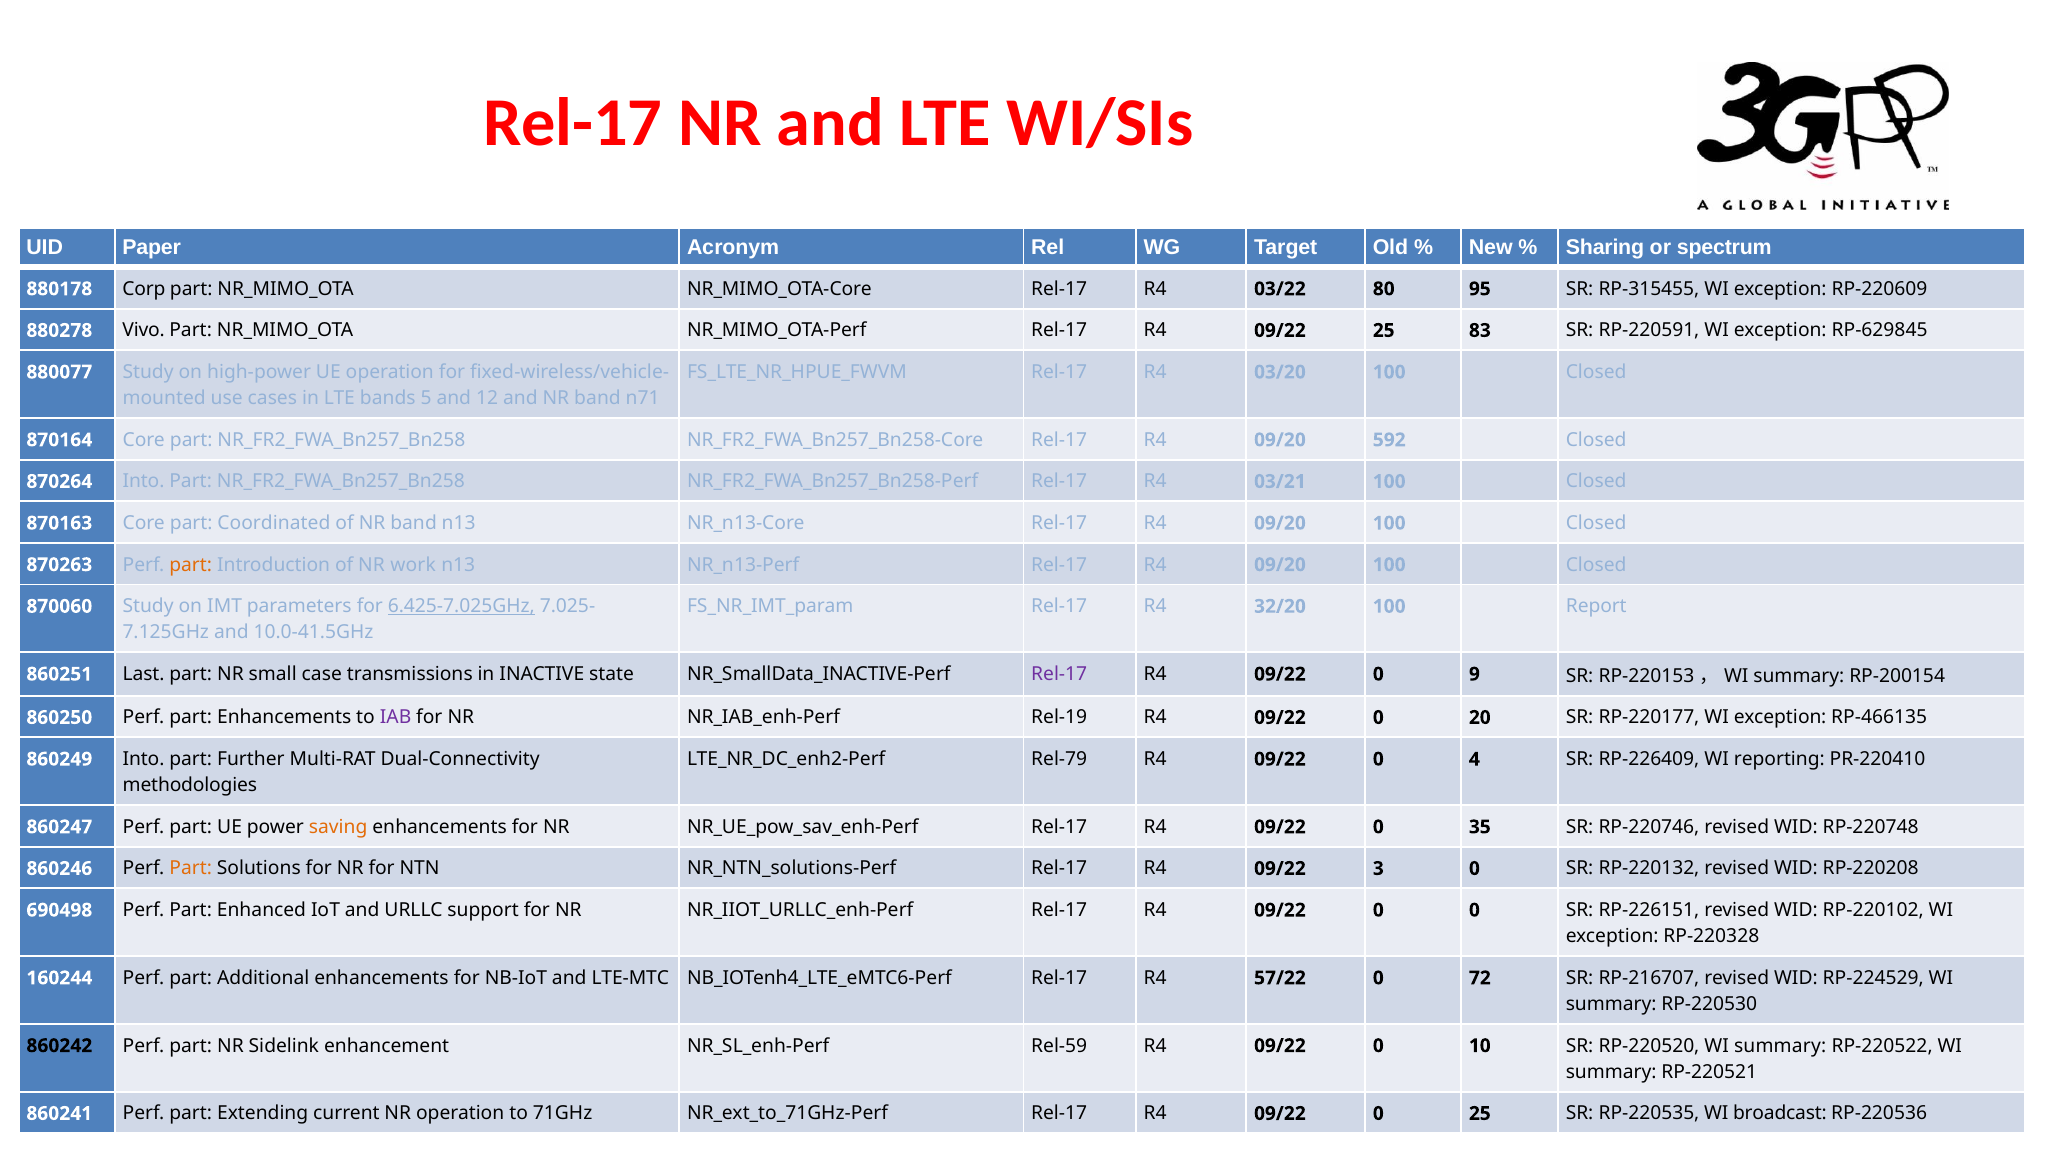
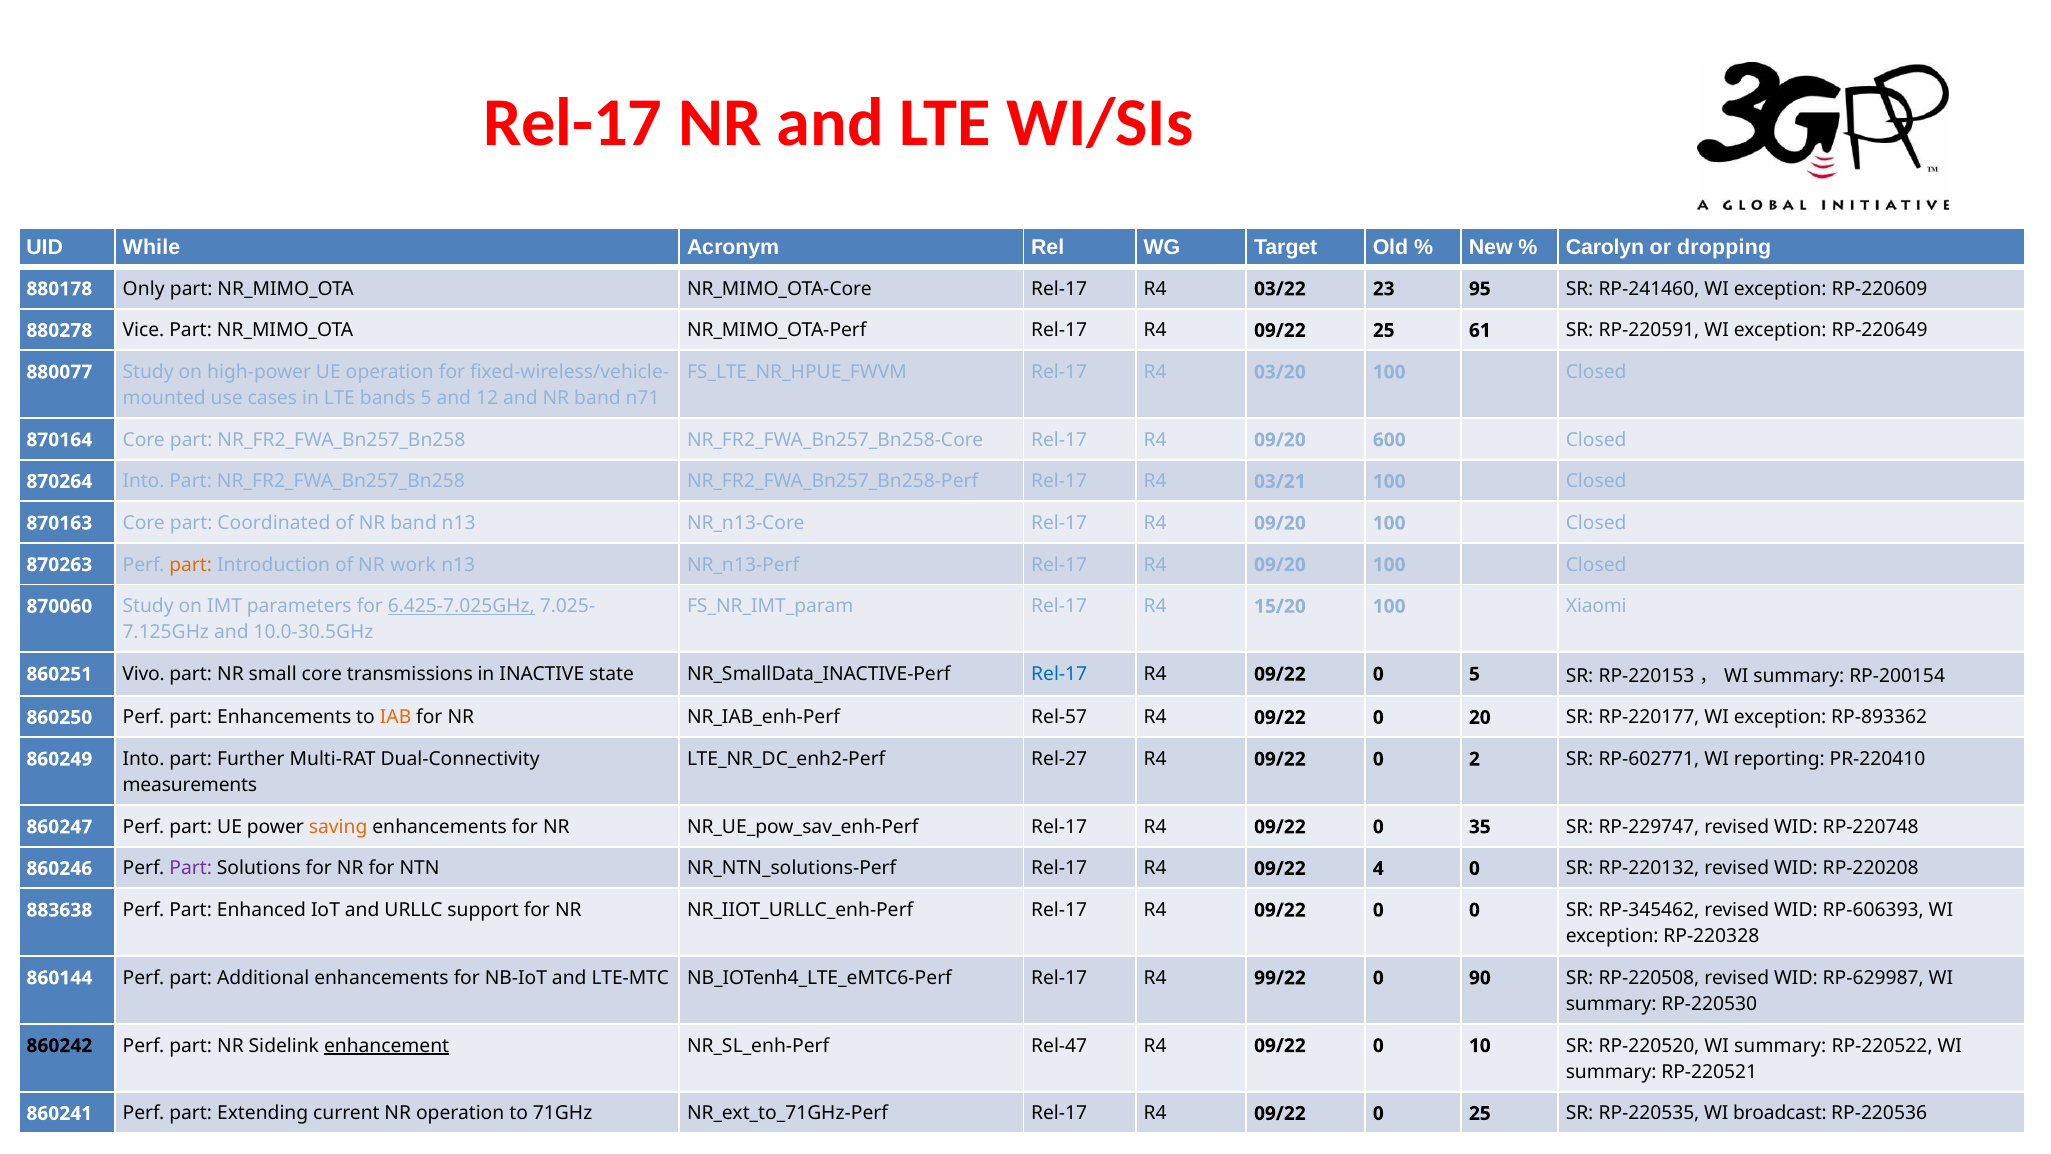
Paper: Paper -> While
Sharing: Sharing -> Carolyn
spectrum: spectrum -> dropping
Corp: Corp -> Only
80: 80 -> 23
RP-315455: RP-315455 -> RP-241460
Vivo: Vivo -> Vice
83: 83 -> 61
RP-629845: RP-629845 -> RP-220649
592: 592 -> 600
32/20: 32/20 -> 15/20
Report: Report -> Xiaomi
10.0-41.5GHz: 10.0-41.5GHz -> 10.0-30.5GHz
Last: Last -> Vivo
small case: case -> core
Rel-17 at (1059, 674) colour: purple -> blue
0 9: 9 -> 5
IAB colour: purple -> orange
Rel-19: Rel-19 -> Rel-57
RP-466135: RP-466135 -> RP-893362
Rel-79: Rel-79 -> Rel-27
4: 4 -> 2
RP-226409: RP-226409 -> RP-602771
methodologies: methodologies -> measurements
RP-220746: RP-220746 -> RP-229747
Part at (191, 868) colour: orange -> purple
3: 3 -> 4
690498: 690498 -> 883638
RP-226151: RP-226151 -> RP-345462
RP-220102: RP-220102 -> RP-606393
160244: 160244 -> 860144
57/22: 57/22 -> 99/22
72: 72 -> 90
RP-216707: RP-216707 -> RP-220508
RP-224529: RP-224529 -> RP-629987
enhancement underline: none -> present
Rel-59: Rel-59 -> Rel-47
